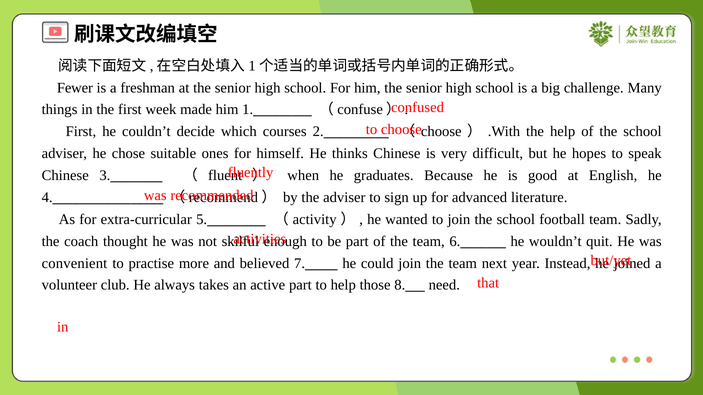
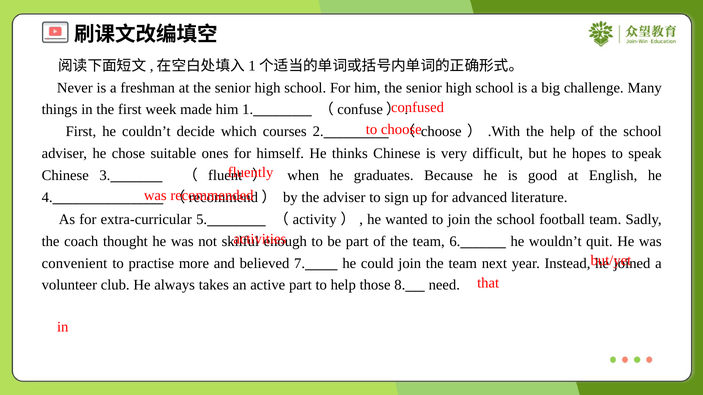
Fewer: Fewer -> Never
